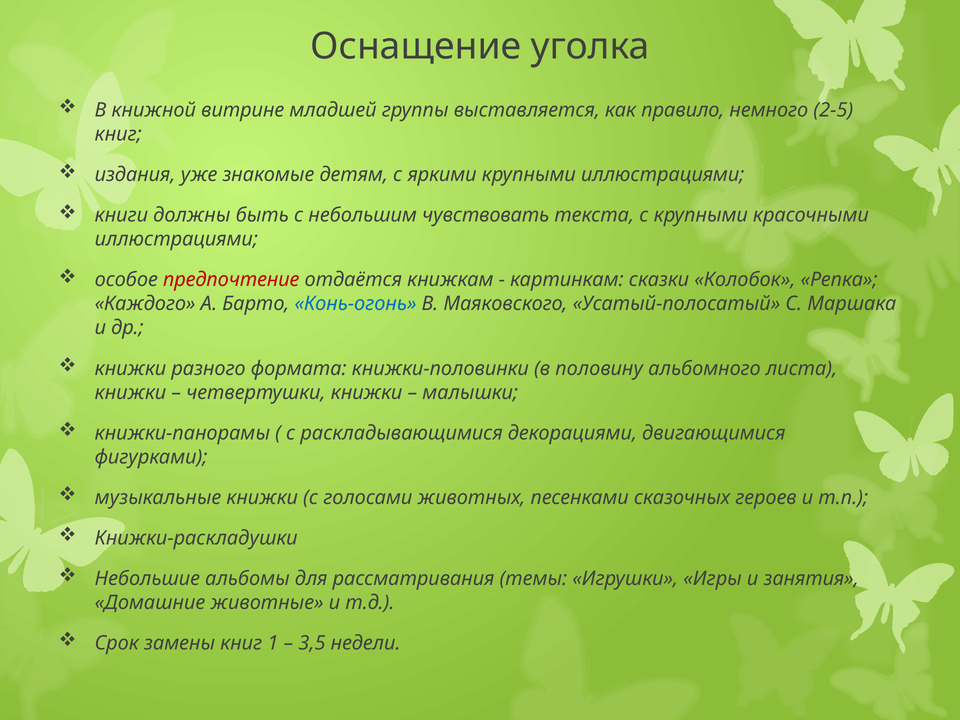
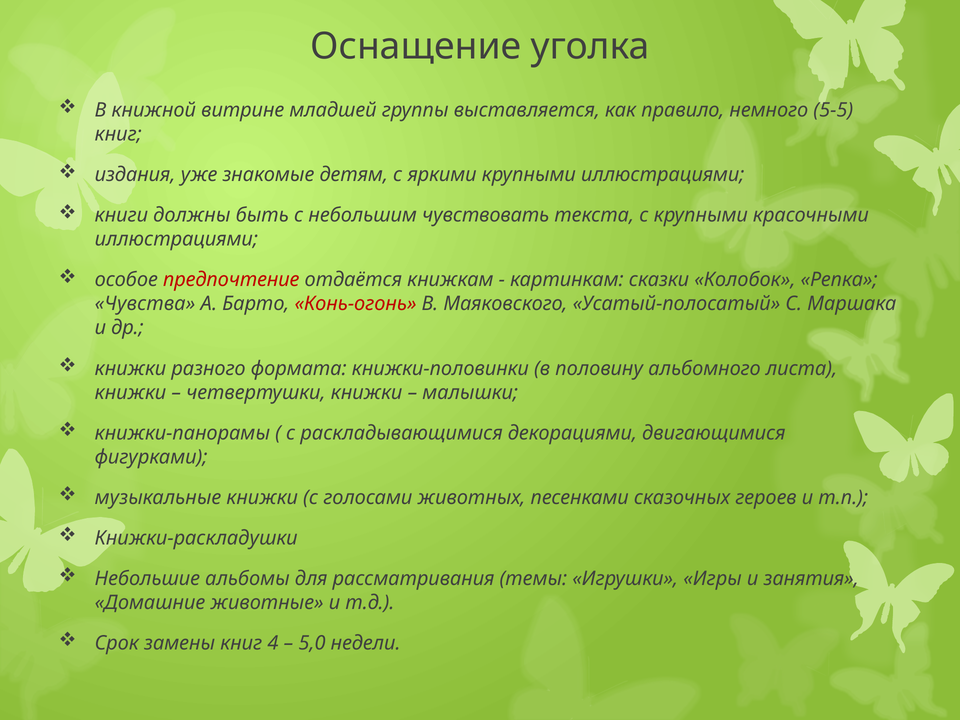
2-5: 2-5 -> 5-5
Каждого: Каждого -> Чувства
Конь-огонь colour: blue -> red
1: 1 -> 4
3,5: 3,5 -> 5,0
